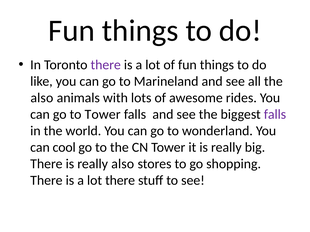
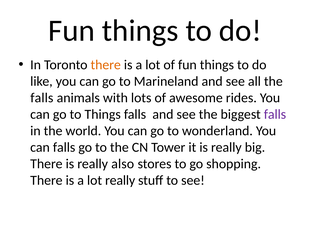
there at (106, 65) colour: purple -> orange
also at (42, 98): also -> falls
to Tower: Tower -> Things
can cool: cool -> falls
lot there: there -> really
